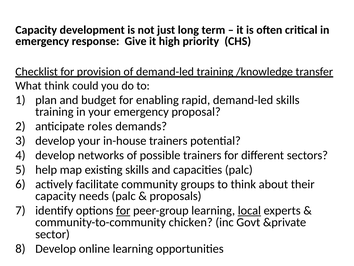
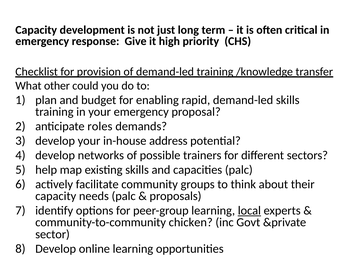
What think: think -> other
in-house trainers: trainers -> address
for at (123, 210) underline: present -> none
